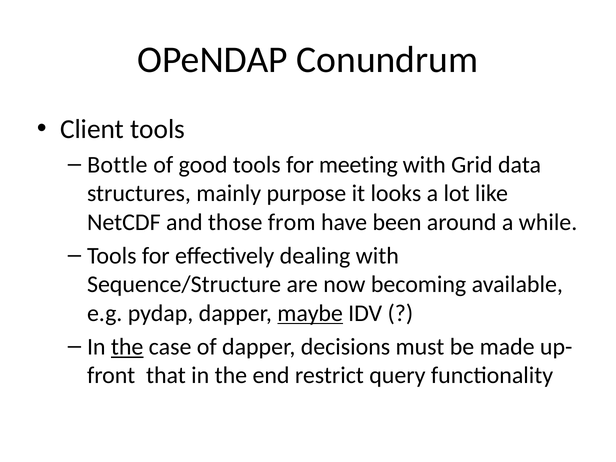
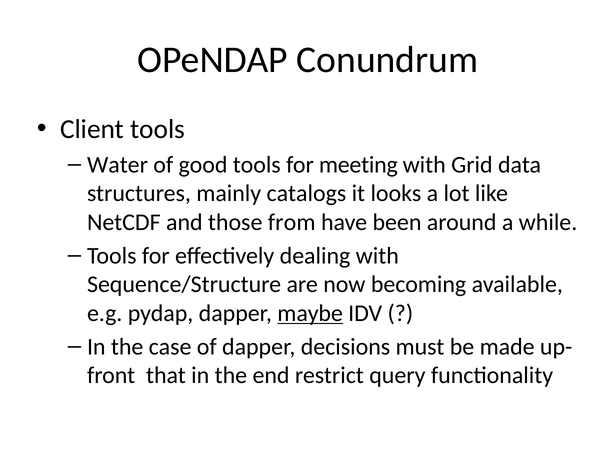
Bottle: Bottle -> Water
purpose: purpose -> catalogs
the at (127, 347) underline: present -> none
